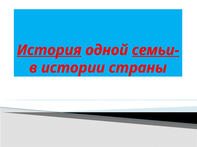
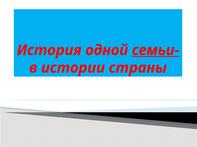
История underline: present -> none
